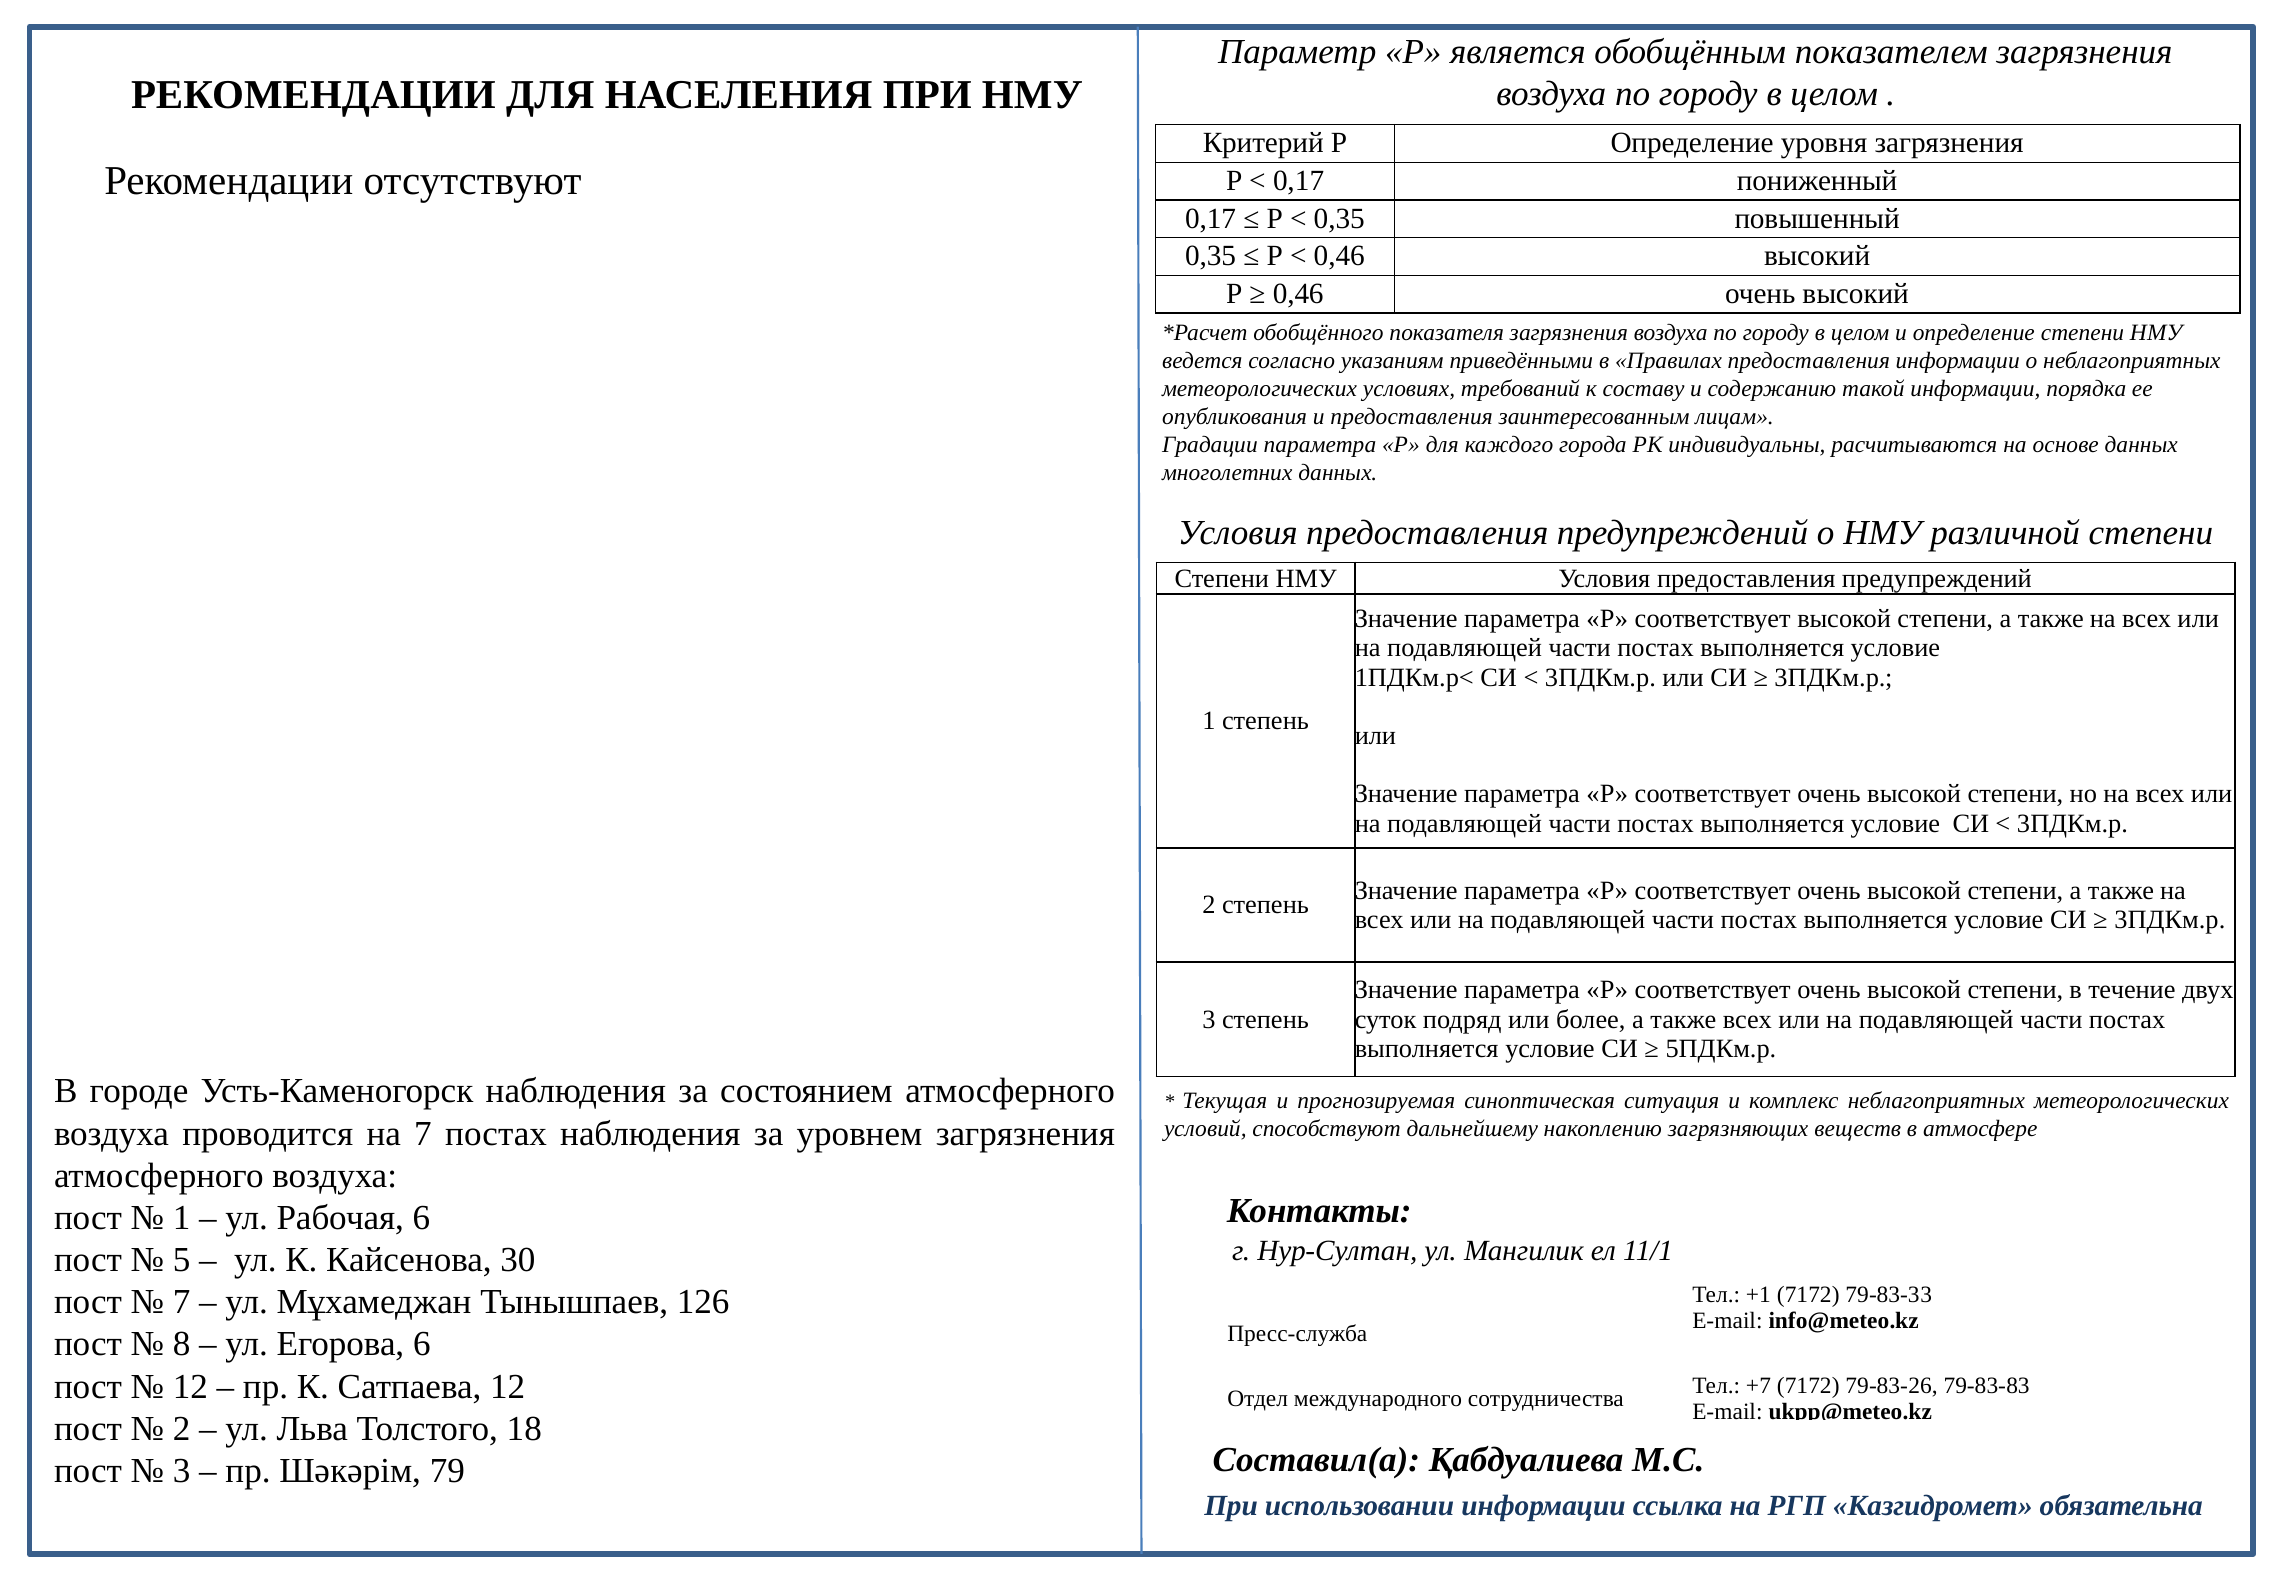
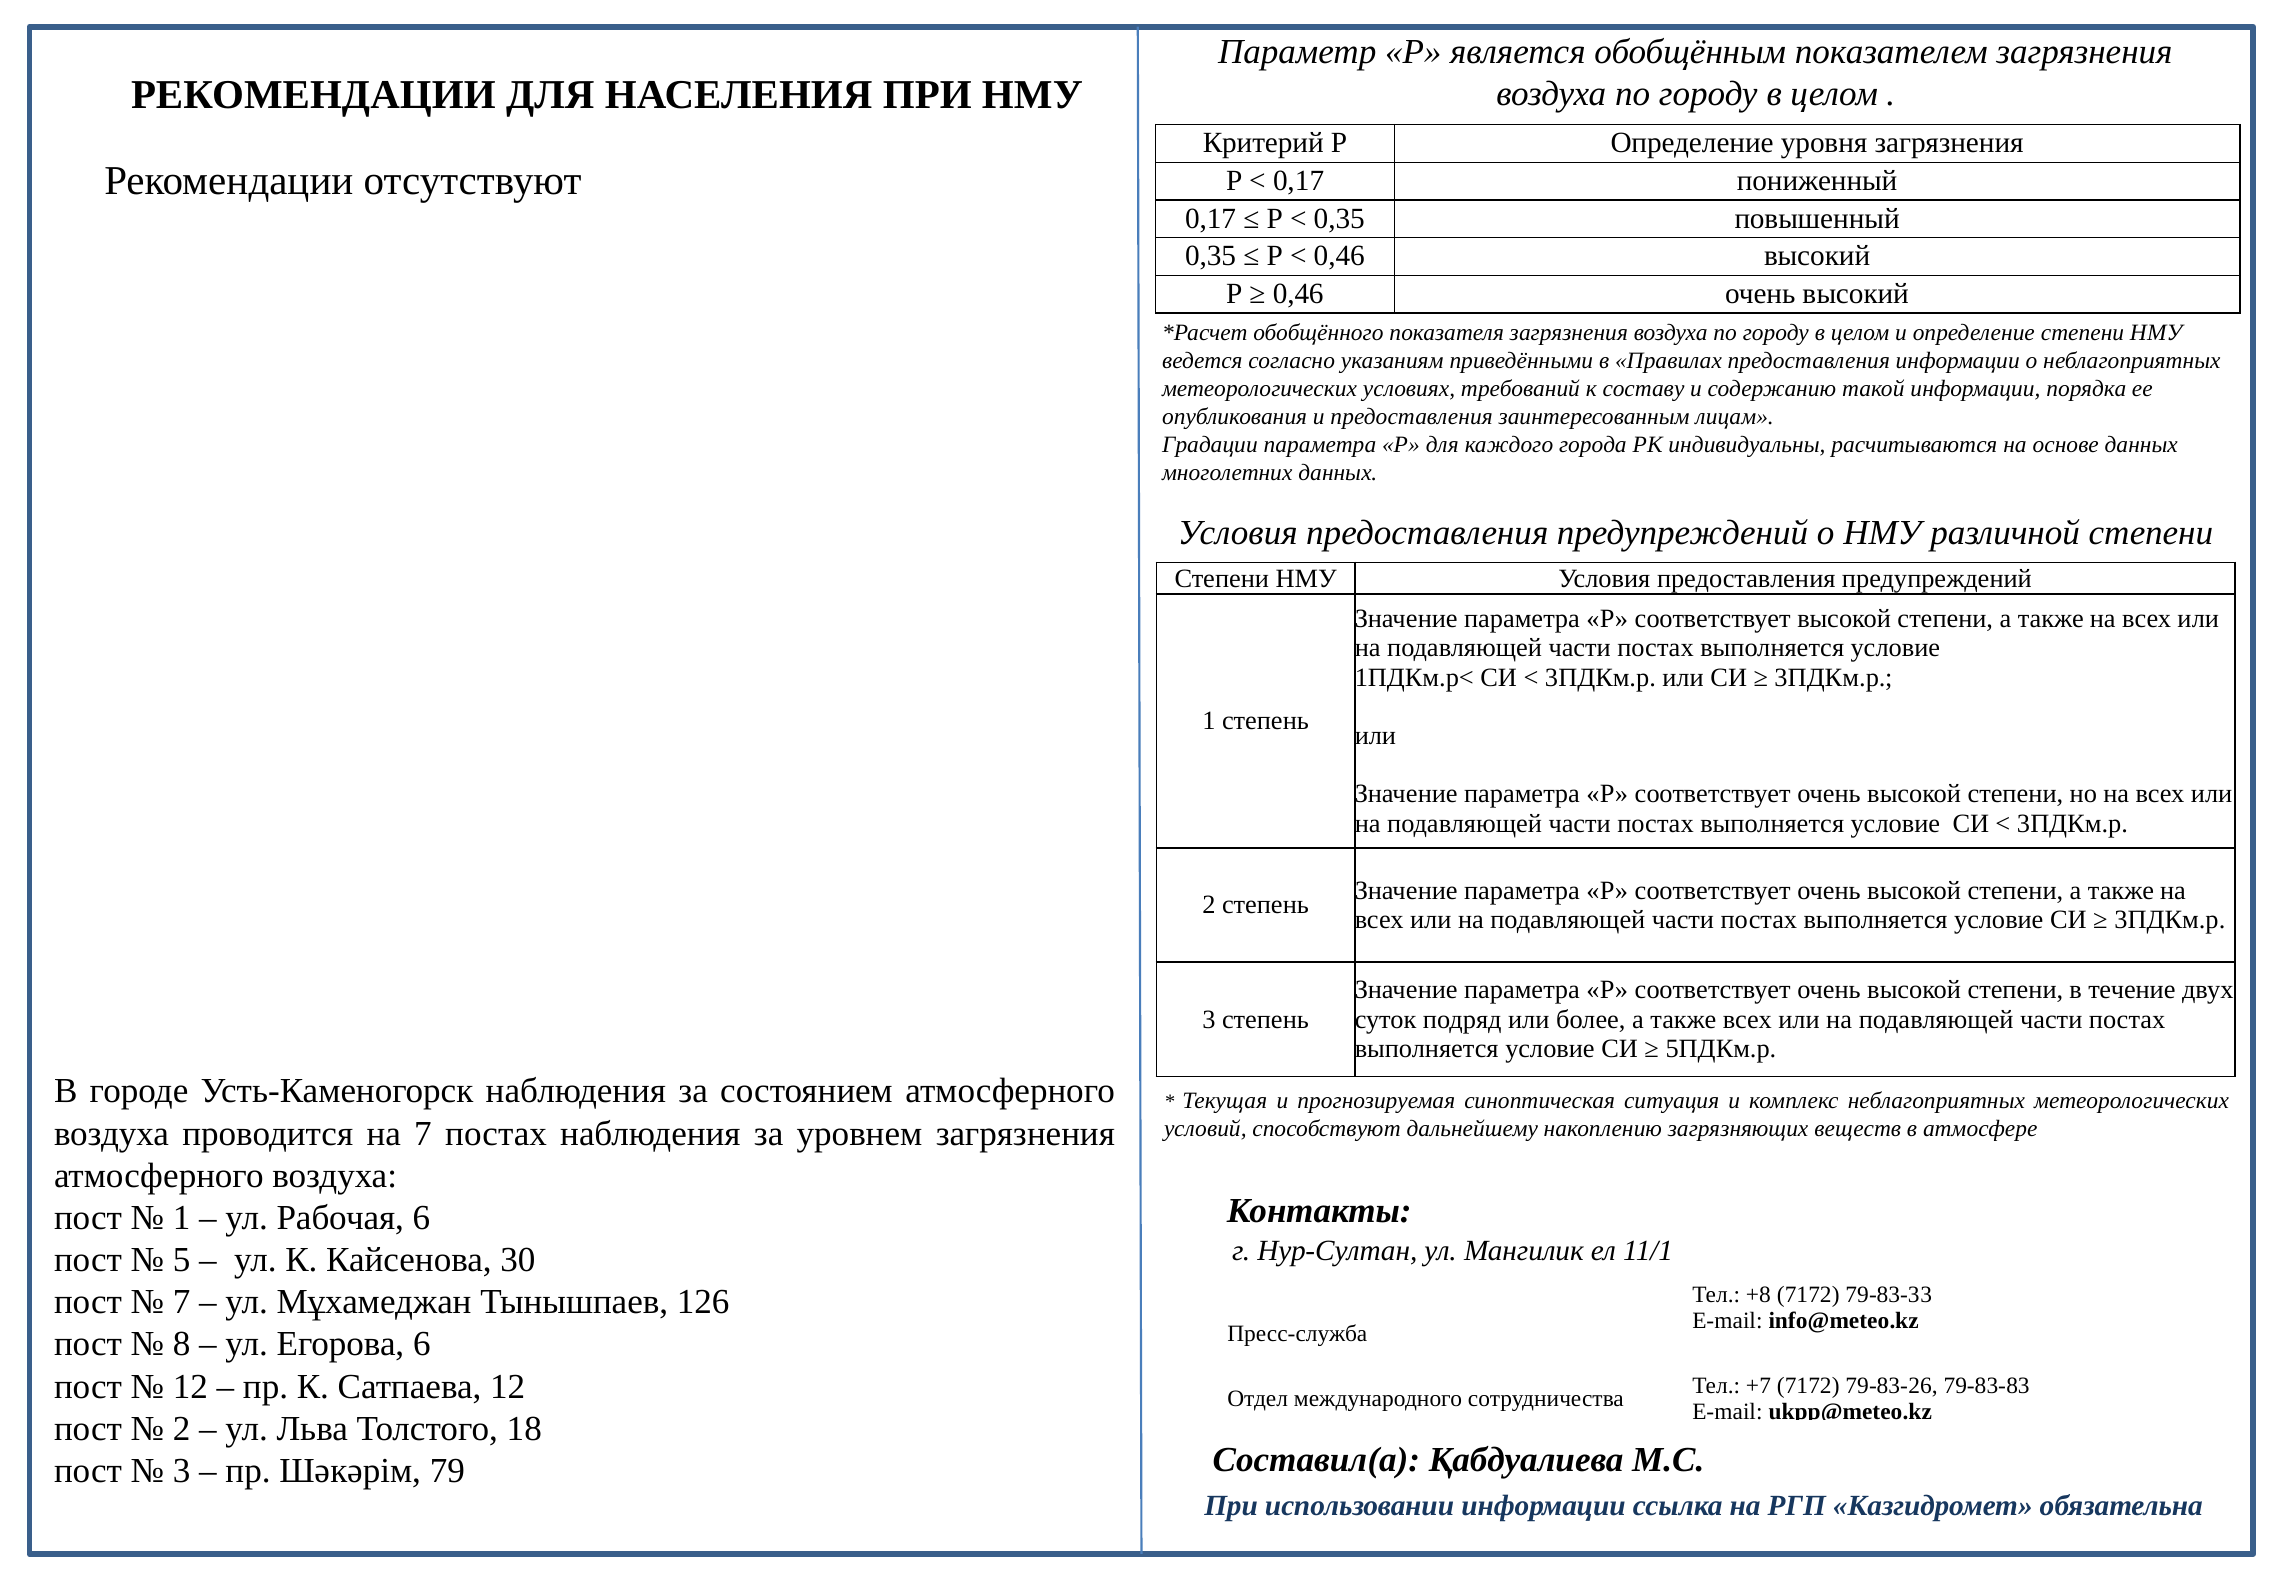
+1: +1 -> +8
